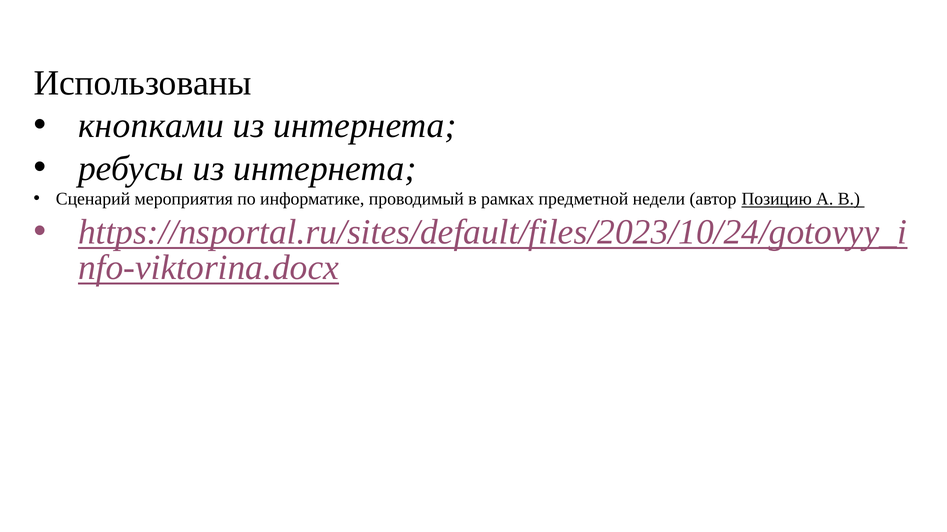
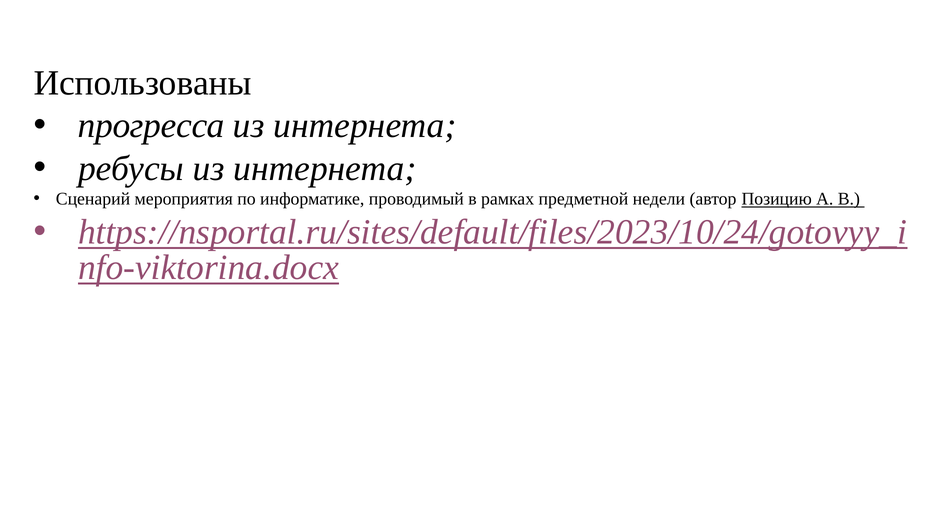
кнопками: кнопками -> прогресса
